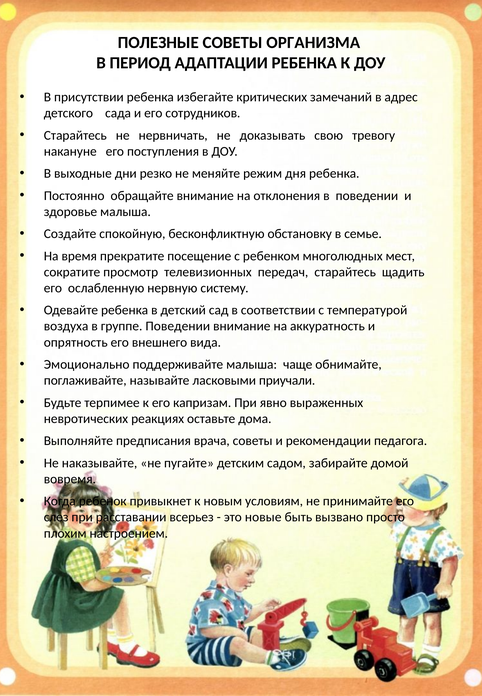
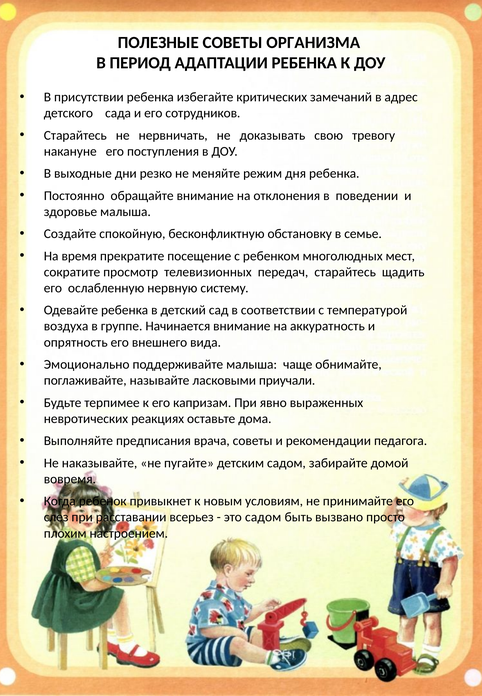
группе Поведении: Поведении -> Начинается
это новые: новые -> садом
